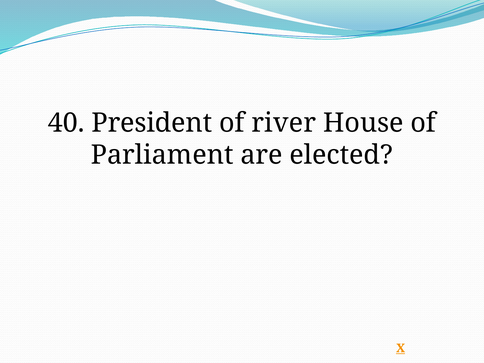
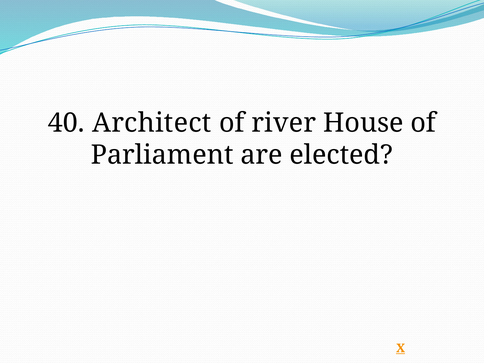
President: President -> Architect
